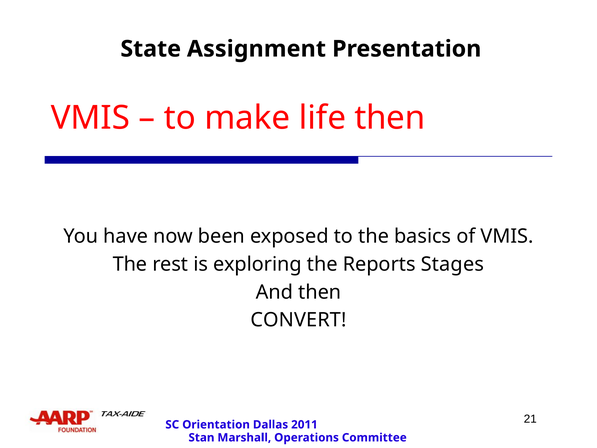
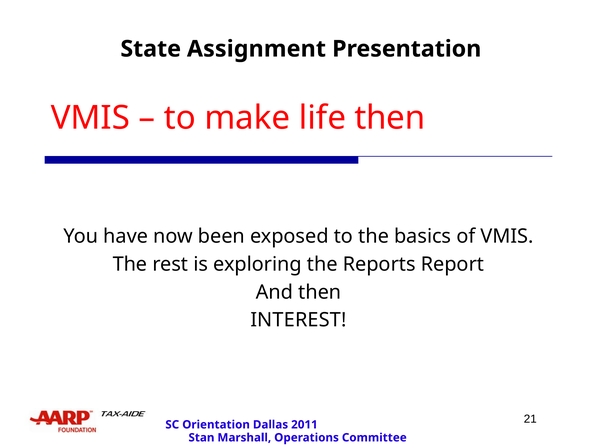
Stages: Stages -> Report
CONVERT: CONVERT -> INTEREST
